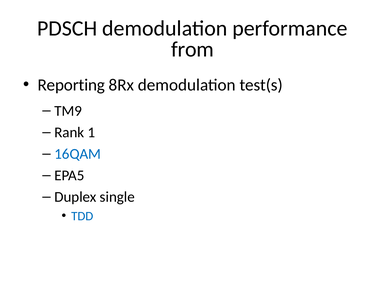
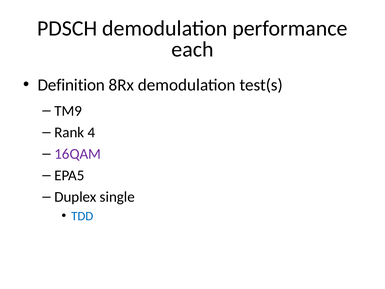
from: from -> each
Reporting: Reporting -> Definition
1: 1 -> 4
16QAM colour: blue -> purple
